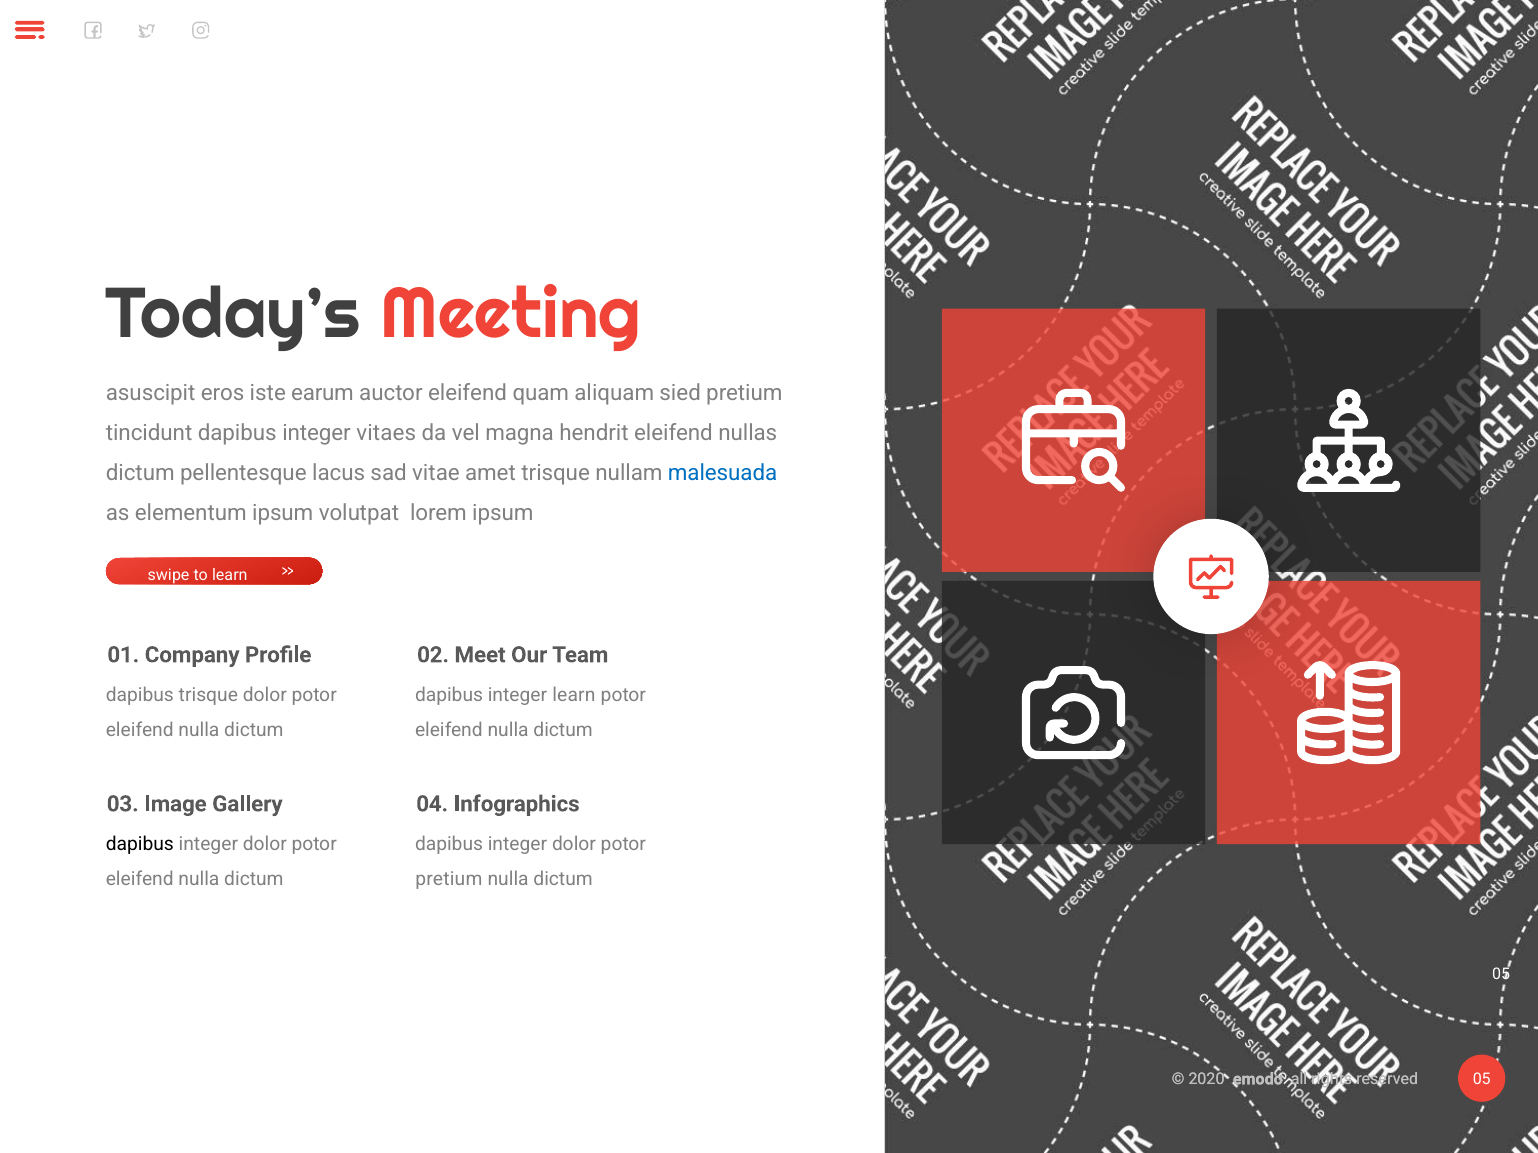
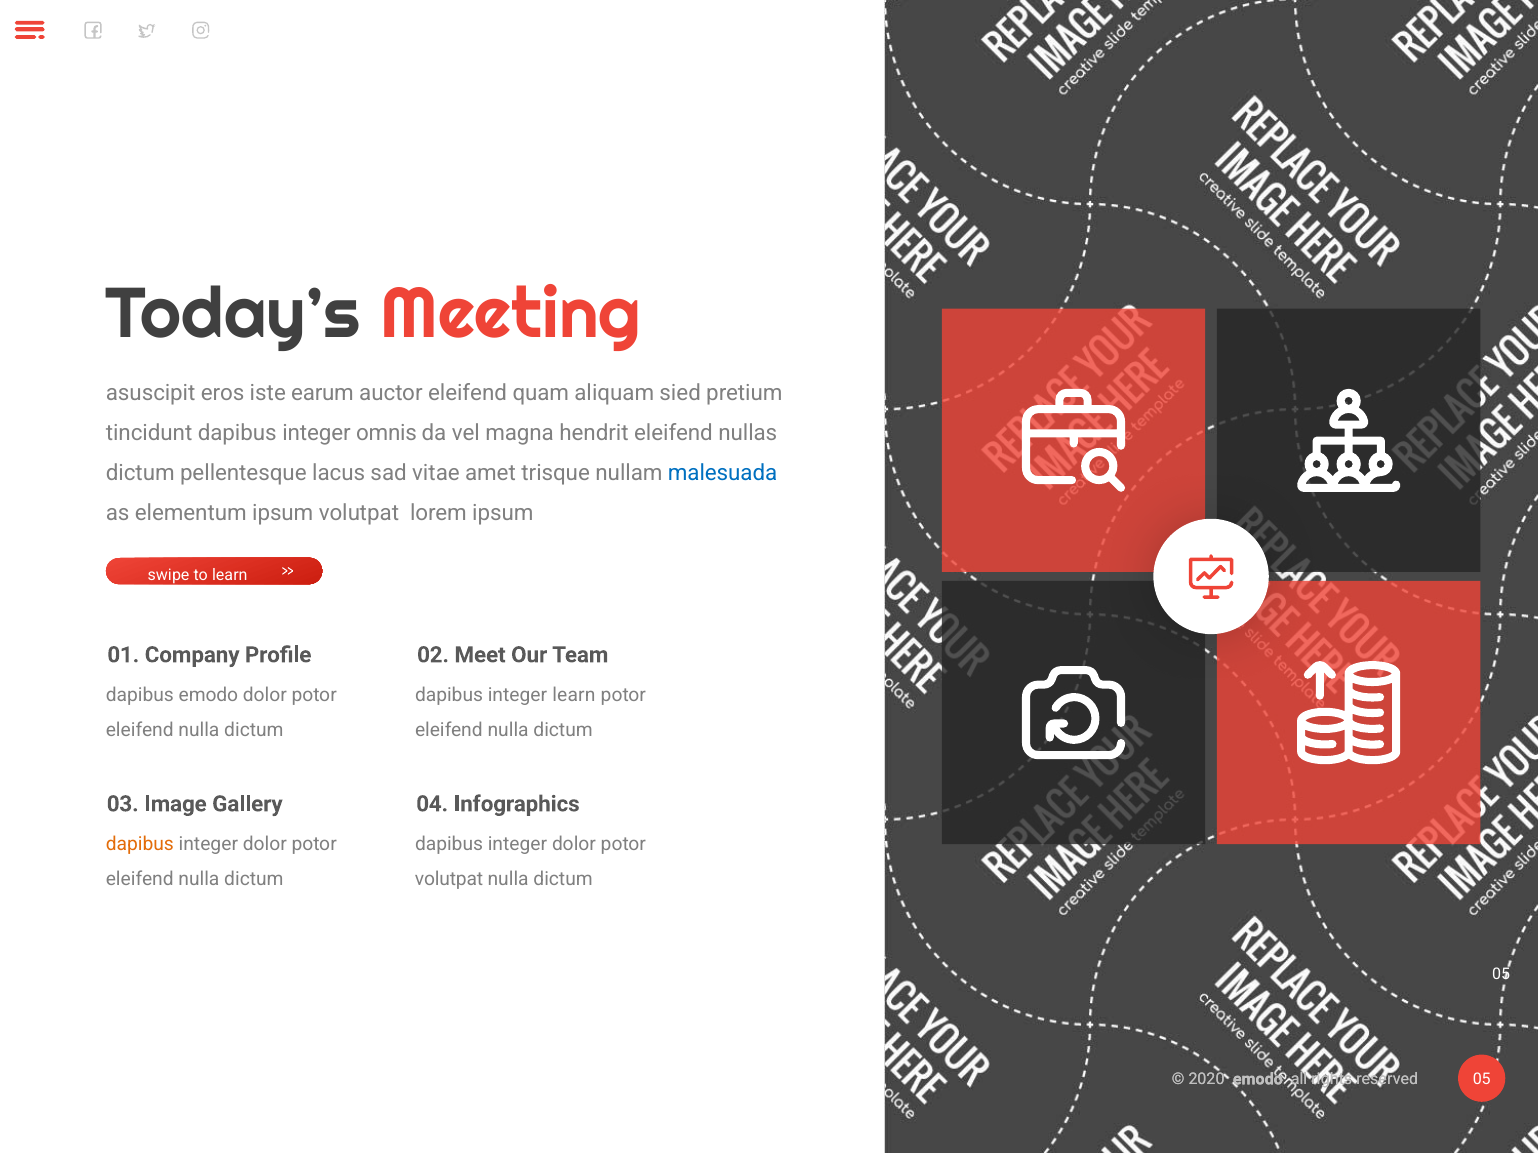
vitaes: vitaes -> omnis
dapibus trisque: trisque -> emodo
dapibus at (140, 845) colour: black -> orange
pretium at (449, 880): pretium -> volutpat
